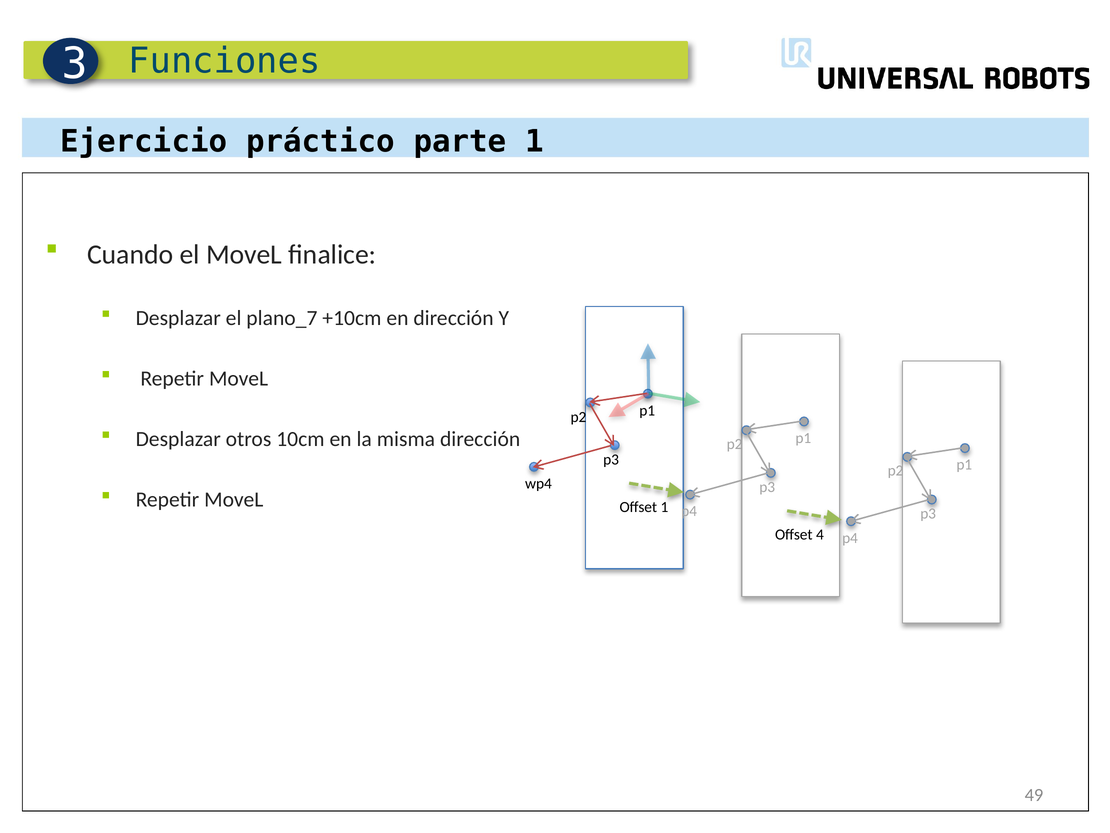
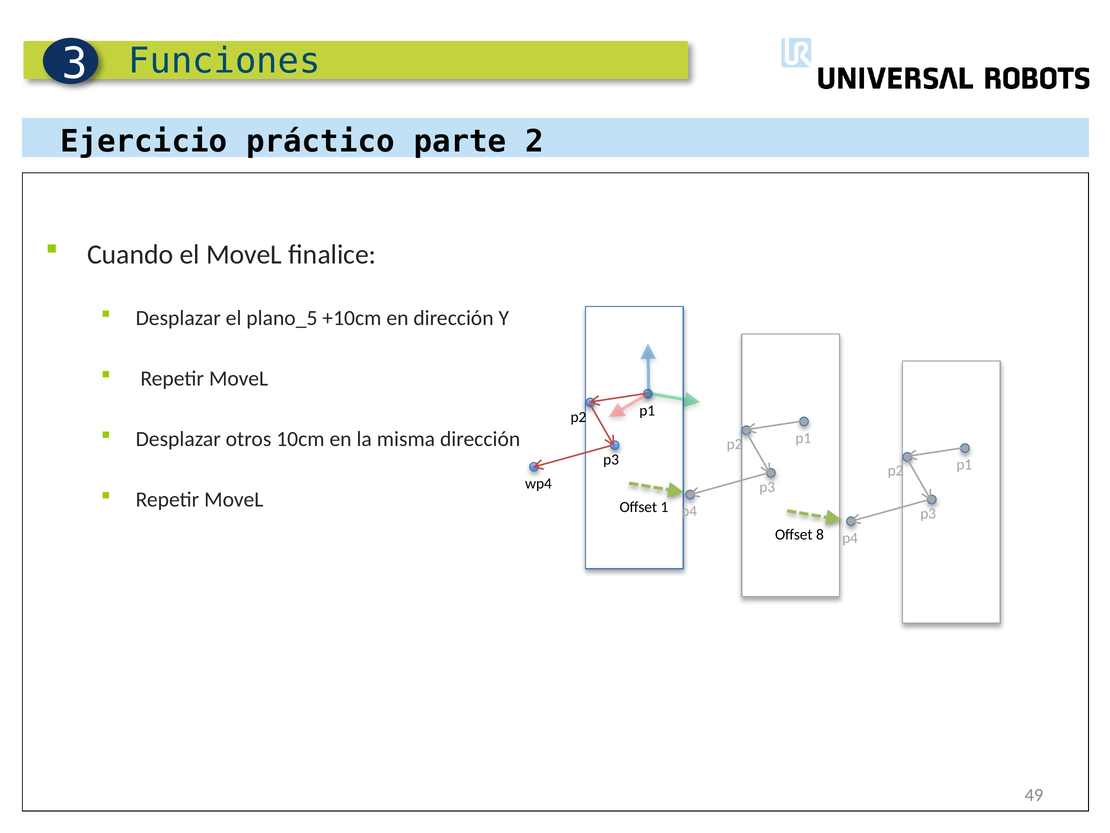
parte 1: 1 -> 2
plano_7: plano_7 -> plano_5
4: 4 -> 8
